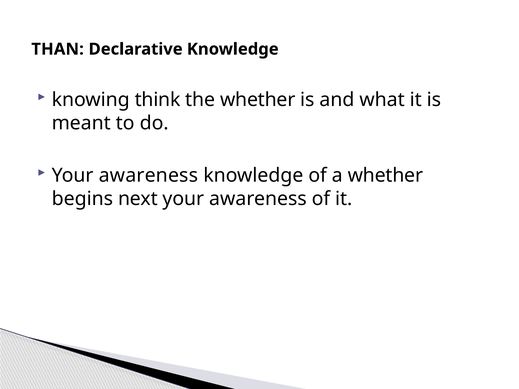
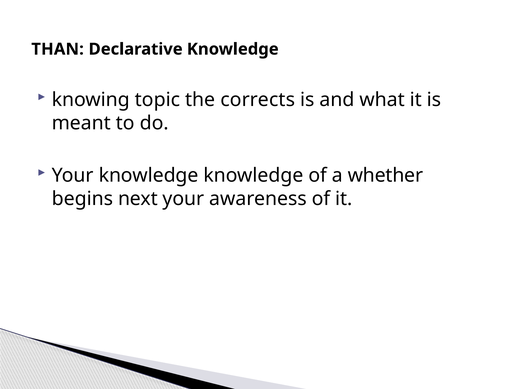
think: think -> topic
the whether: whether -> corrects
awareness at (148, 176): awareness -> knowledge
